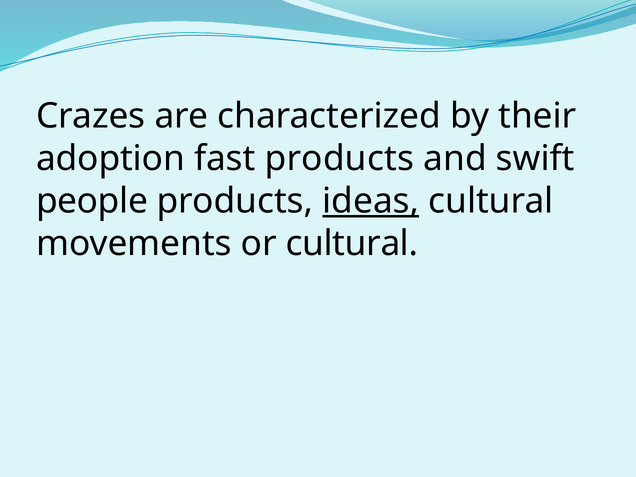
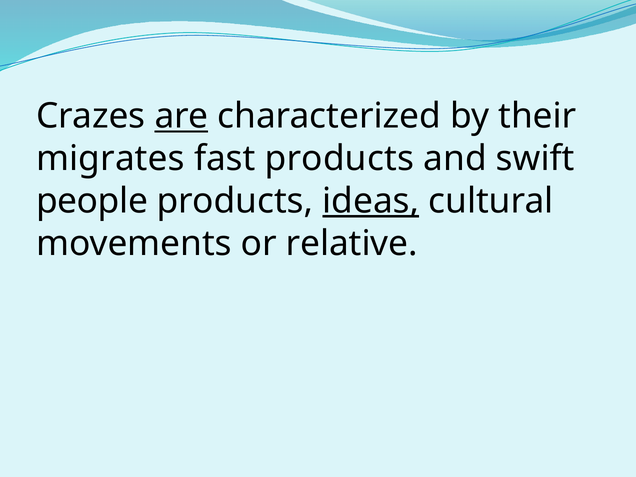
are underline: none -> present
adoption: adoption -> migrates
or cultural: cultural -> relative
